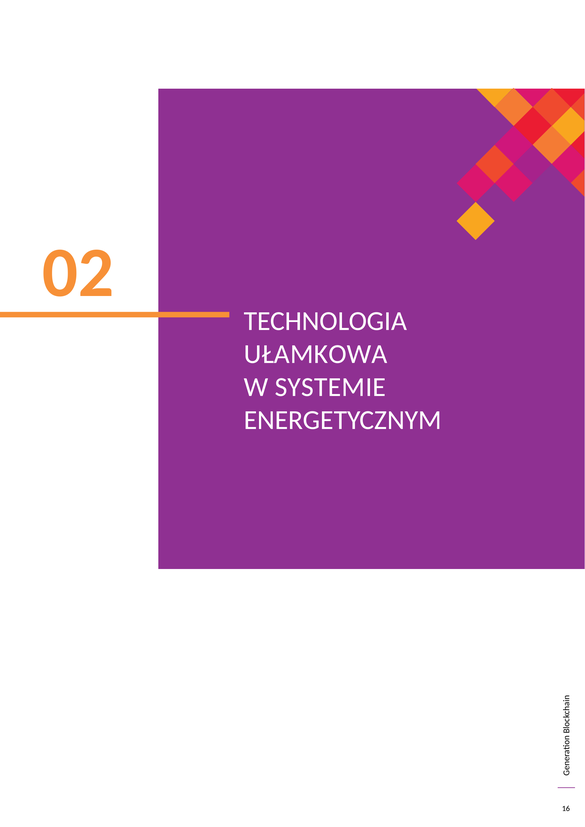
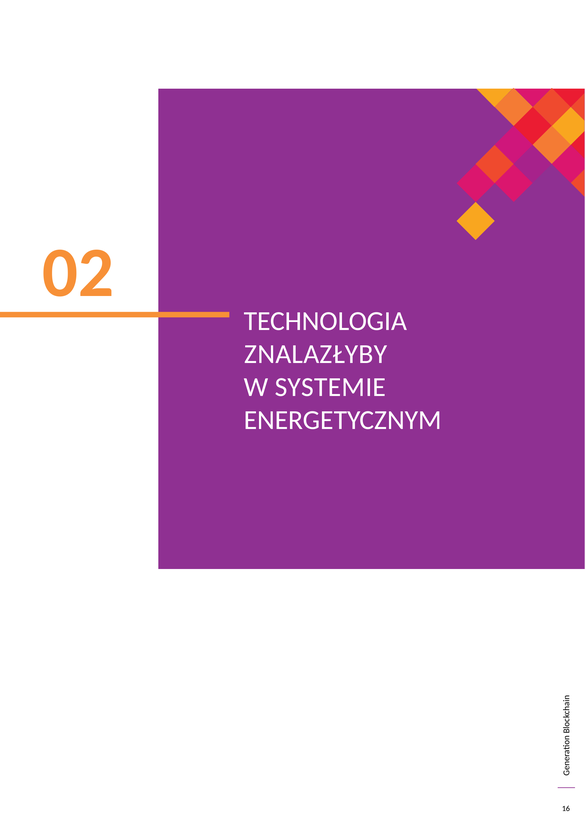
UŁAMKOWA: UŁAMKOWA -> ZNALAZŁYBY
